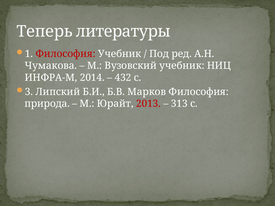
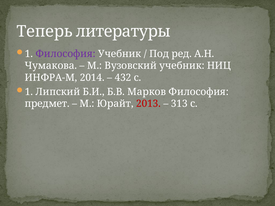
Философия at (66, 54) colour: red -> purple
3 at (29, 92): 3 -> 1
природа: природа -> предмет
